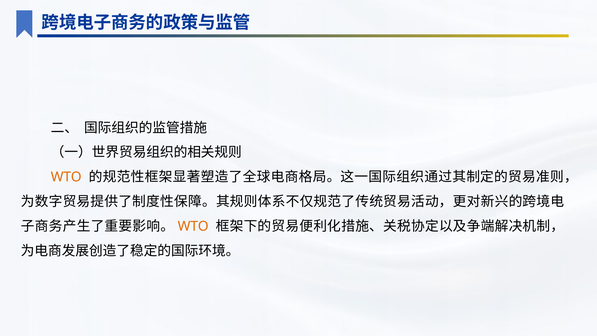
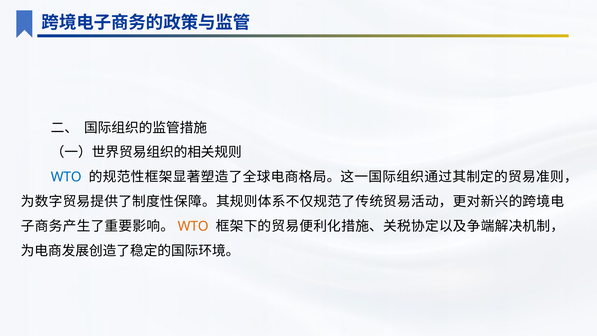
WTO at (66, 177) colour: orange -> blue
